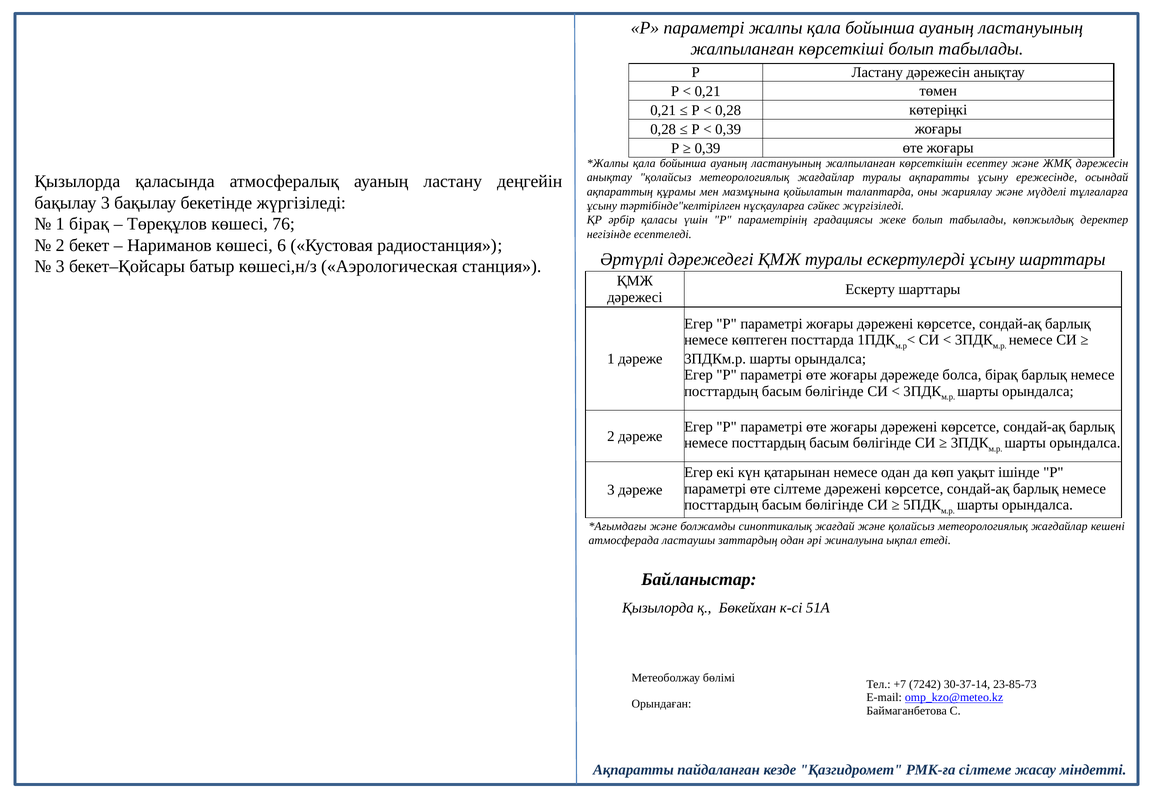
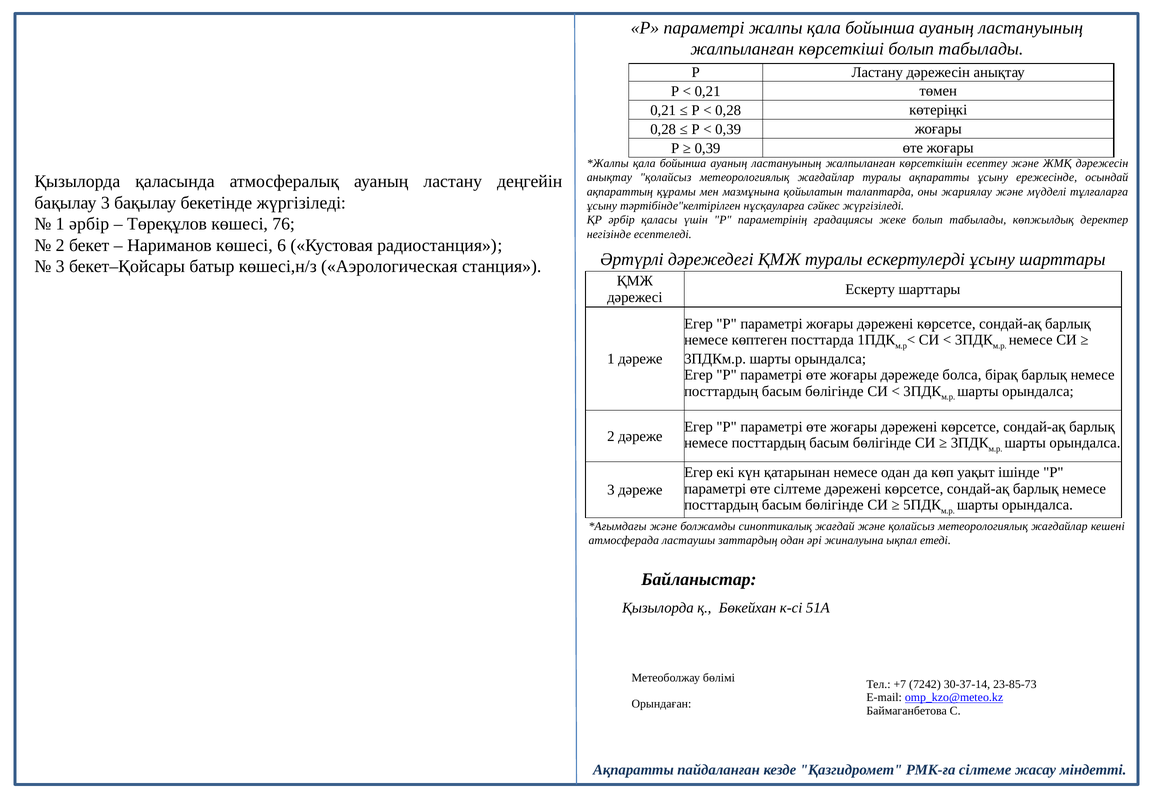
1 бірақ: бірақ -> әрбір
